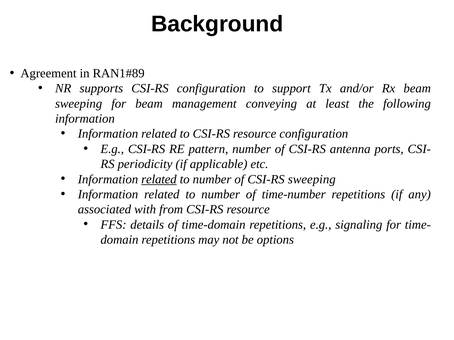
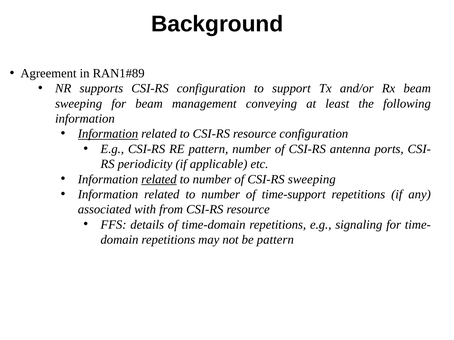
Information at (108, 134) underline: none -> present
time-number: time-number -> time-support
be options: options -> pattern
